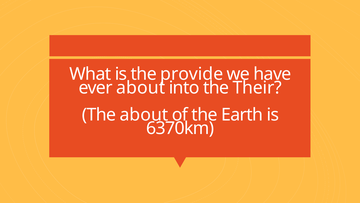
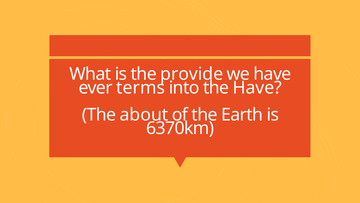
ever about: about -> terms
the Their: Their -> Have
